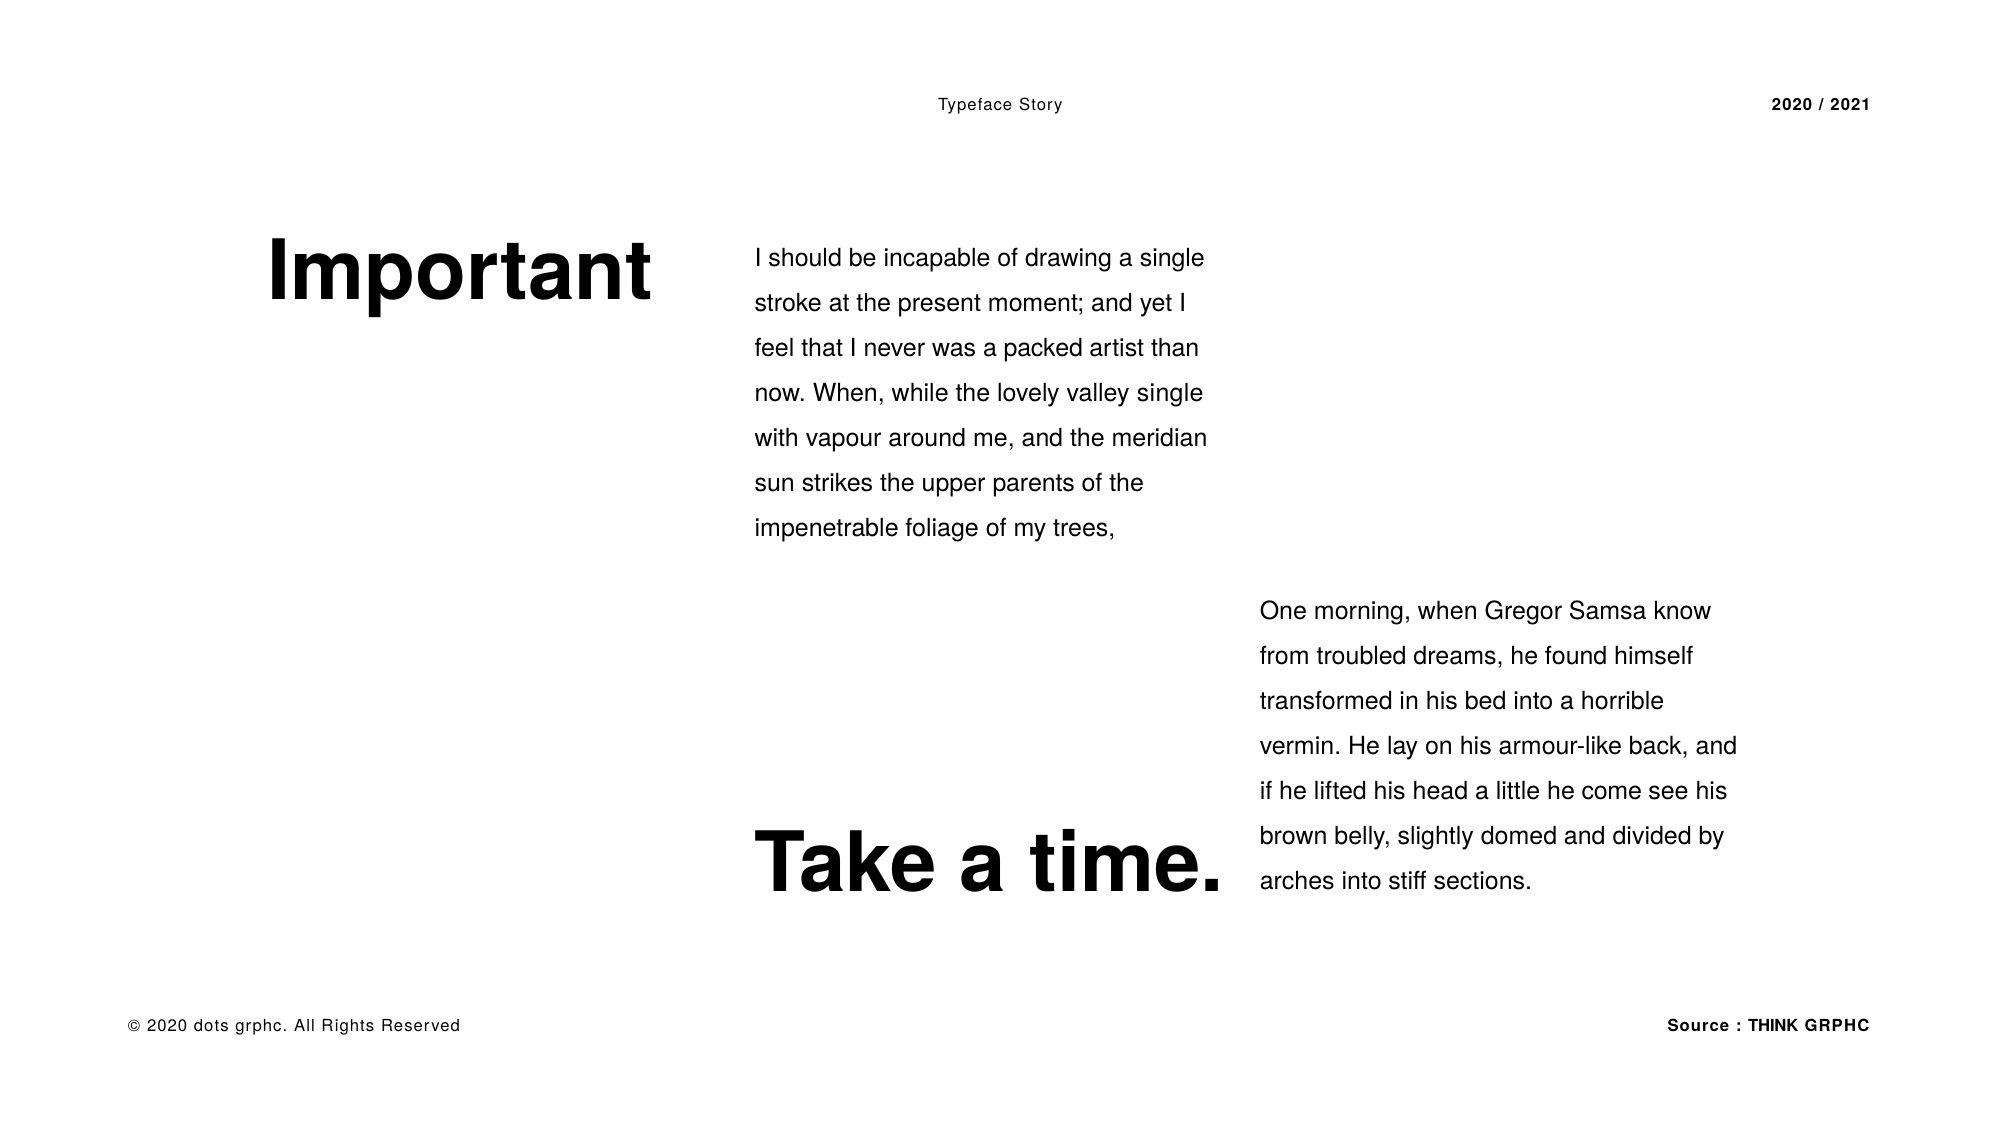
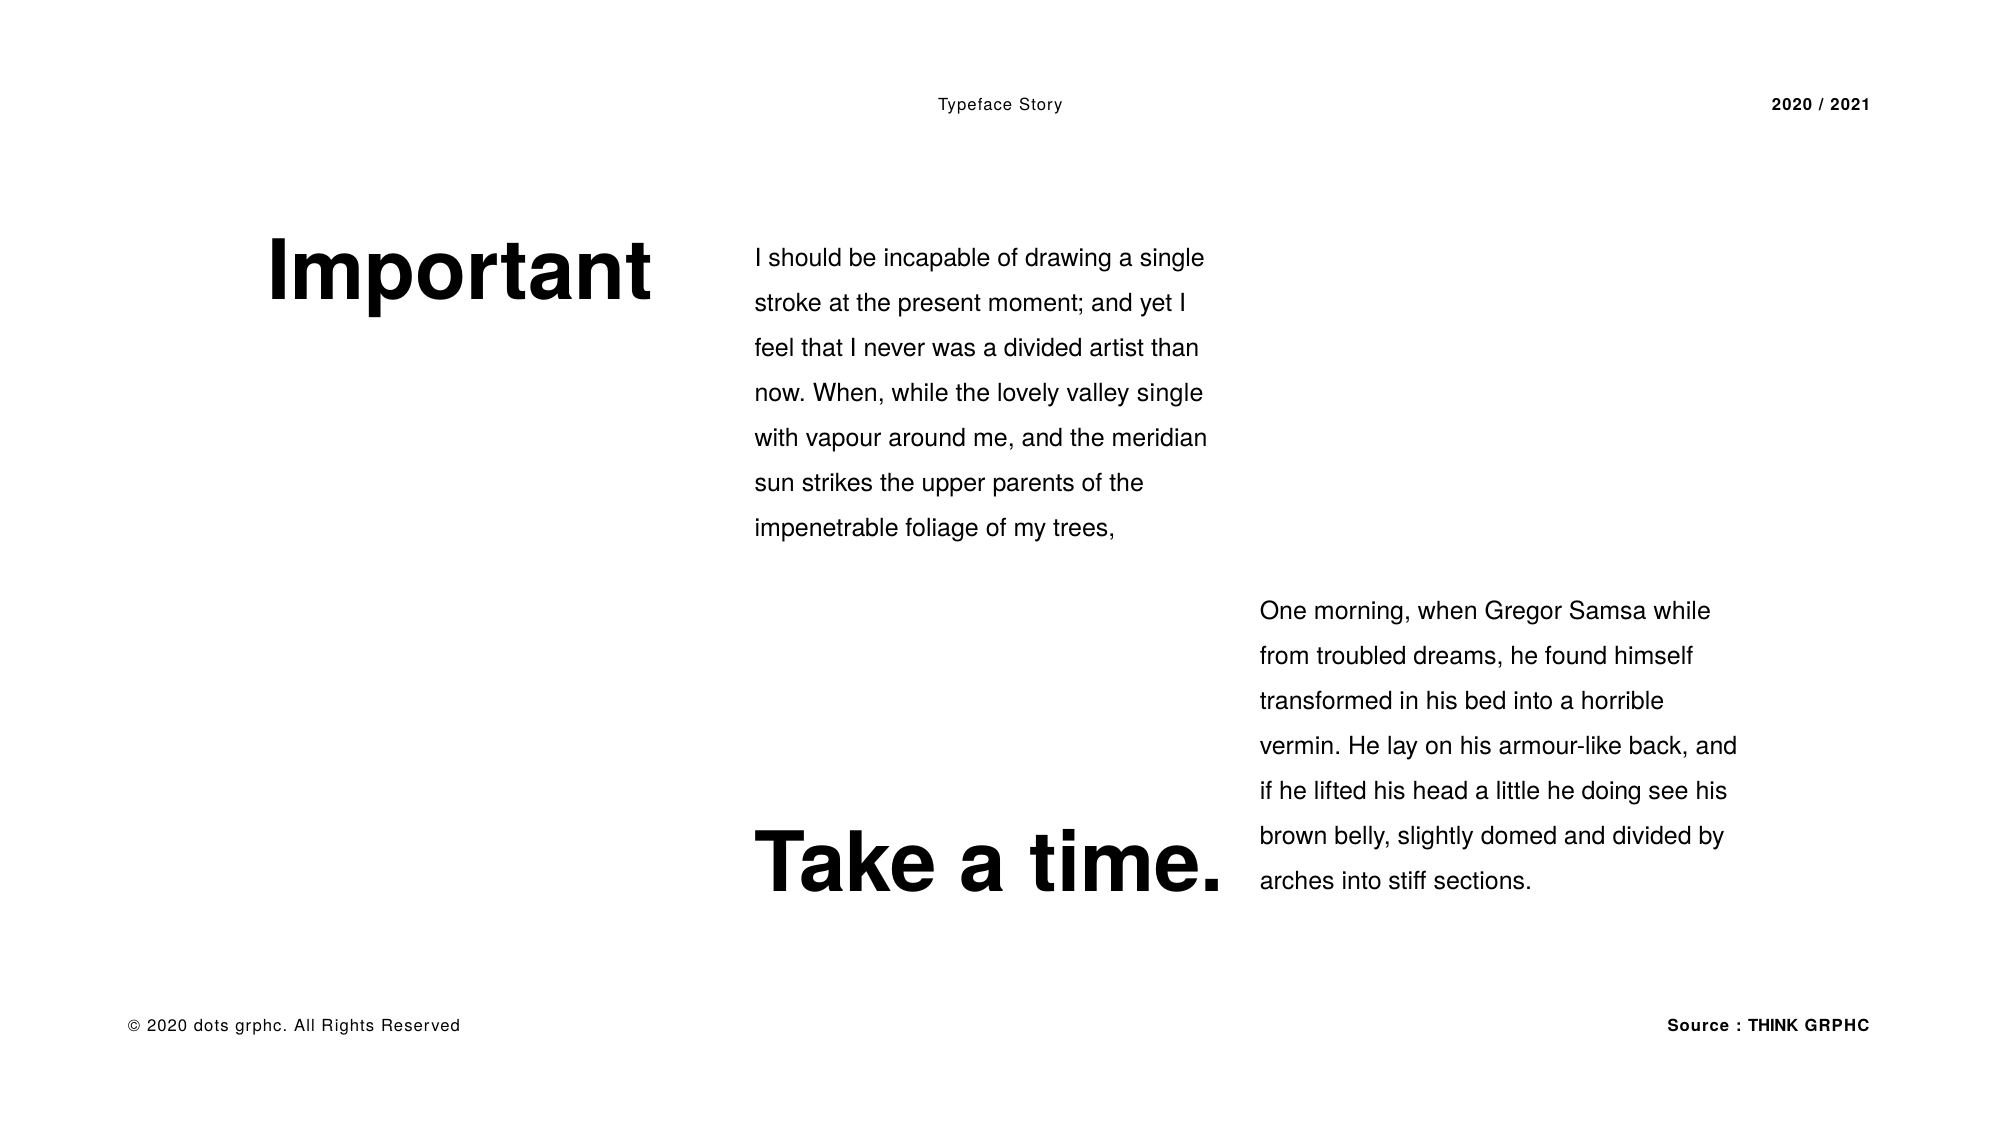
a packed: packed -> divided
Samsa know: know -> while
come: come -> doing
